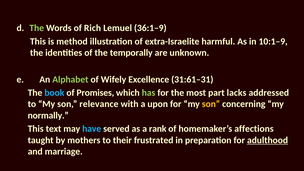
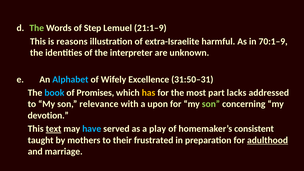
Rich: Rich -> Step
36:1–9: 36:1–9 -> 21:1–9
method: method -> reasons
10:1–9: 10:1–9 -> 70:1–9
temporally: temporally -> interpreter
Alphabet colour: light green -> light blue
31:61–31: 31:61–31 -> 31:50–31
has colour: light green -> yellow
son at (211, 104) colour: yellow -> light green
normally: normally -> devotion
text underline: none -> present
rank: rank -> play
affections: affections -> consistent
